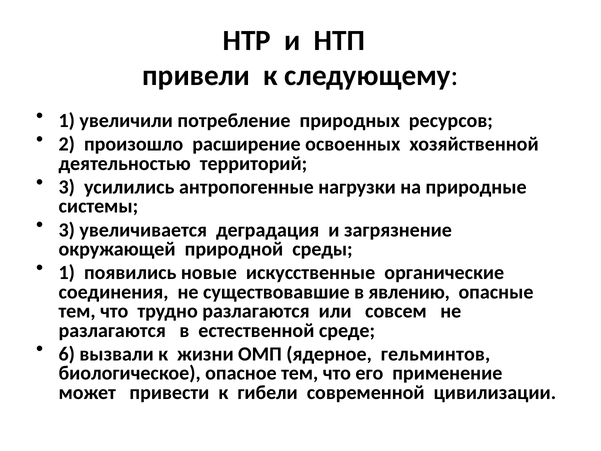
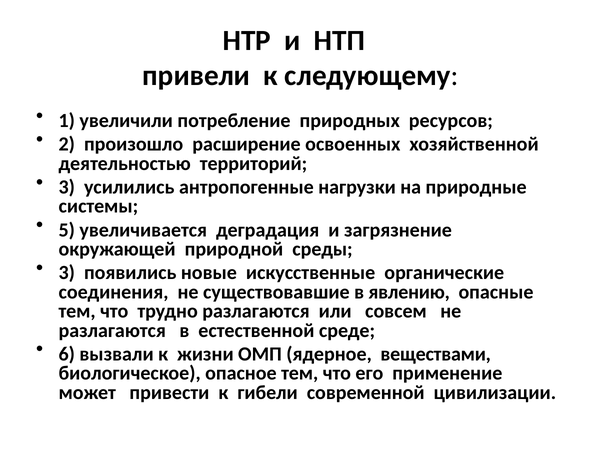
3 at (67, 230): 3 -> 5
1 at (67, 272): 1 -> 3
гельминтов: гельминтов -> веществами
